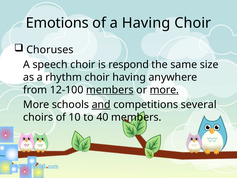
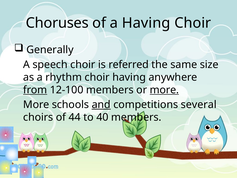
Emotions: Emotions -> Choruses
Choruses: Choruses -> Generally
respond: respond -> referred
from underline: none -> present
members at (110, 90) underline: present -> none
10: 10 -> 44
